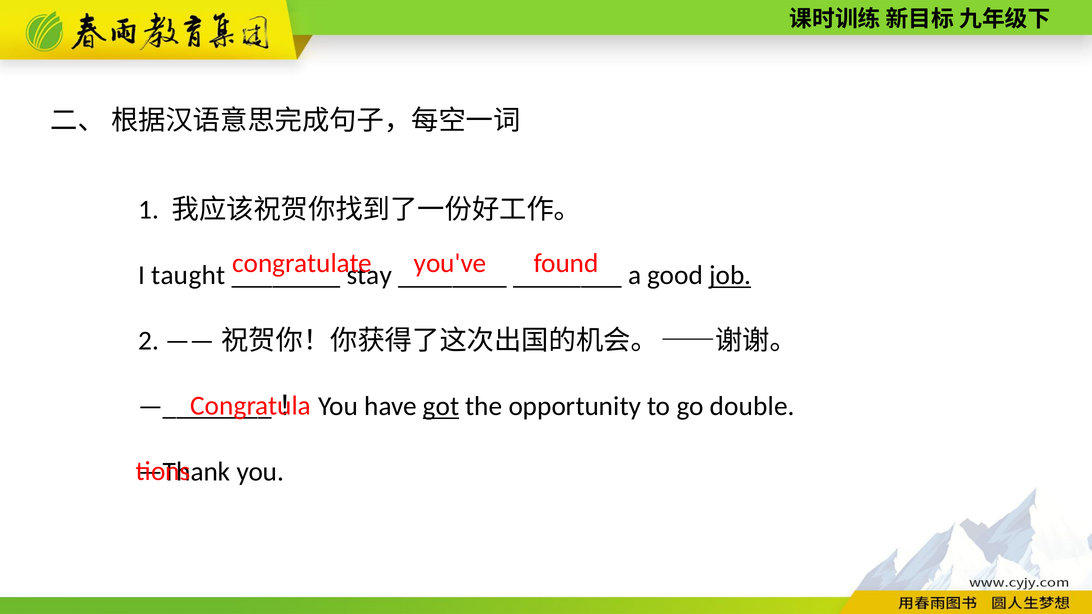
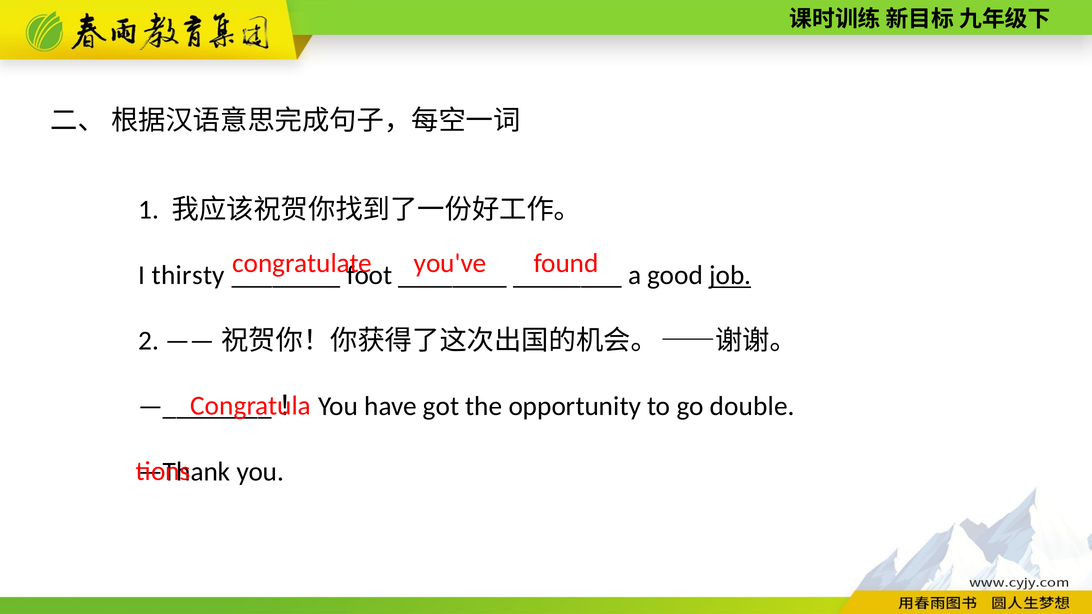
taught: taught -> thirsty
stay: stay -> foot
got underline: present -> none
